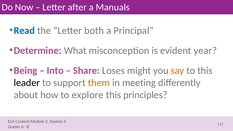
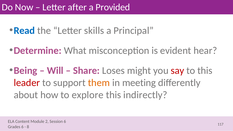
Manuals: Manuals -> Provided
both: both -> skills
year: year -> hear
Into: Into -> Will
say colour: orange -> red
leader colour: black -> red
principles: principles -> indirectly
